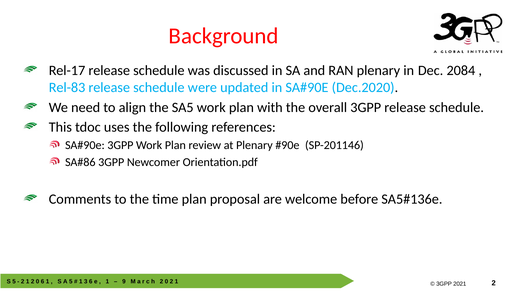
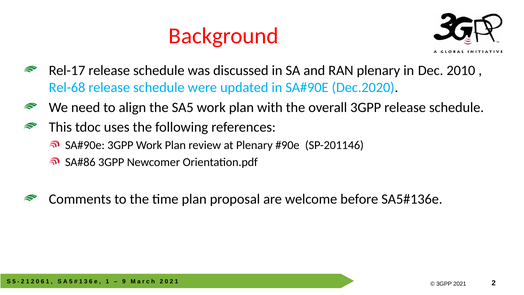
2084: 2084 -> 2010
Rel-83: Rel-83 -> Rel-68
